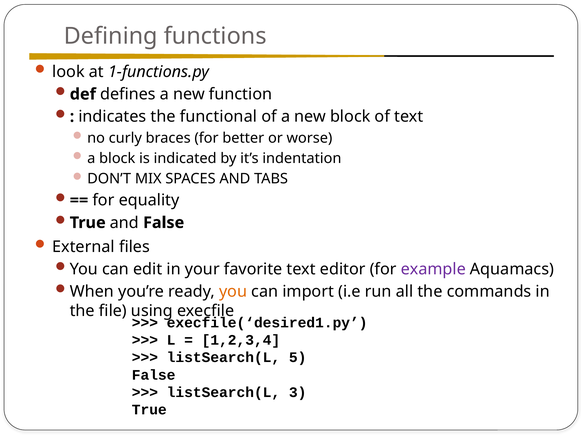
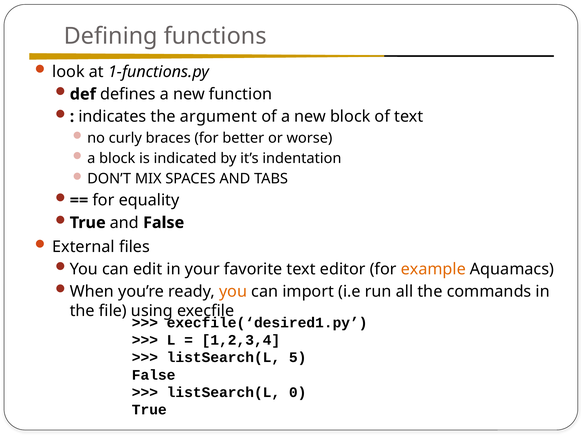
functional: functional -> argument
example colour: purple -> orange
3: 3 -> 0
